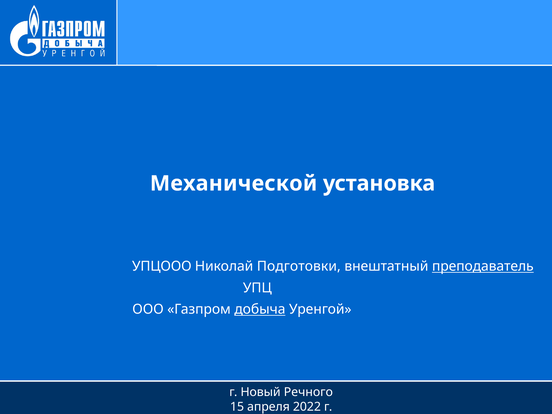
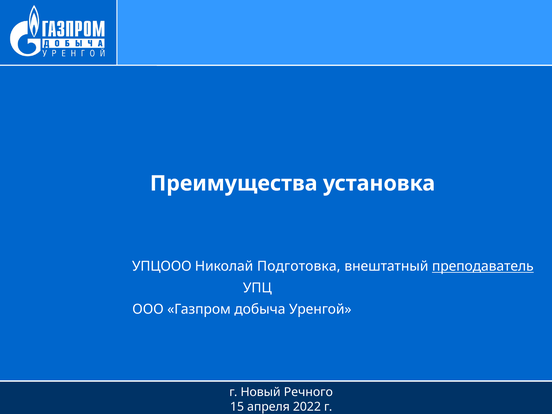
Механической: Механической -> Преимущества
Подготовки: Подготовки -> Подготовка
добыча underline: present -> none
